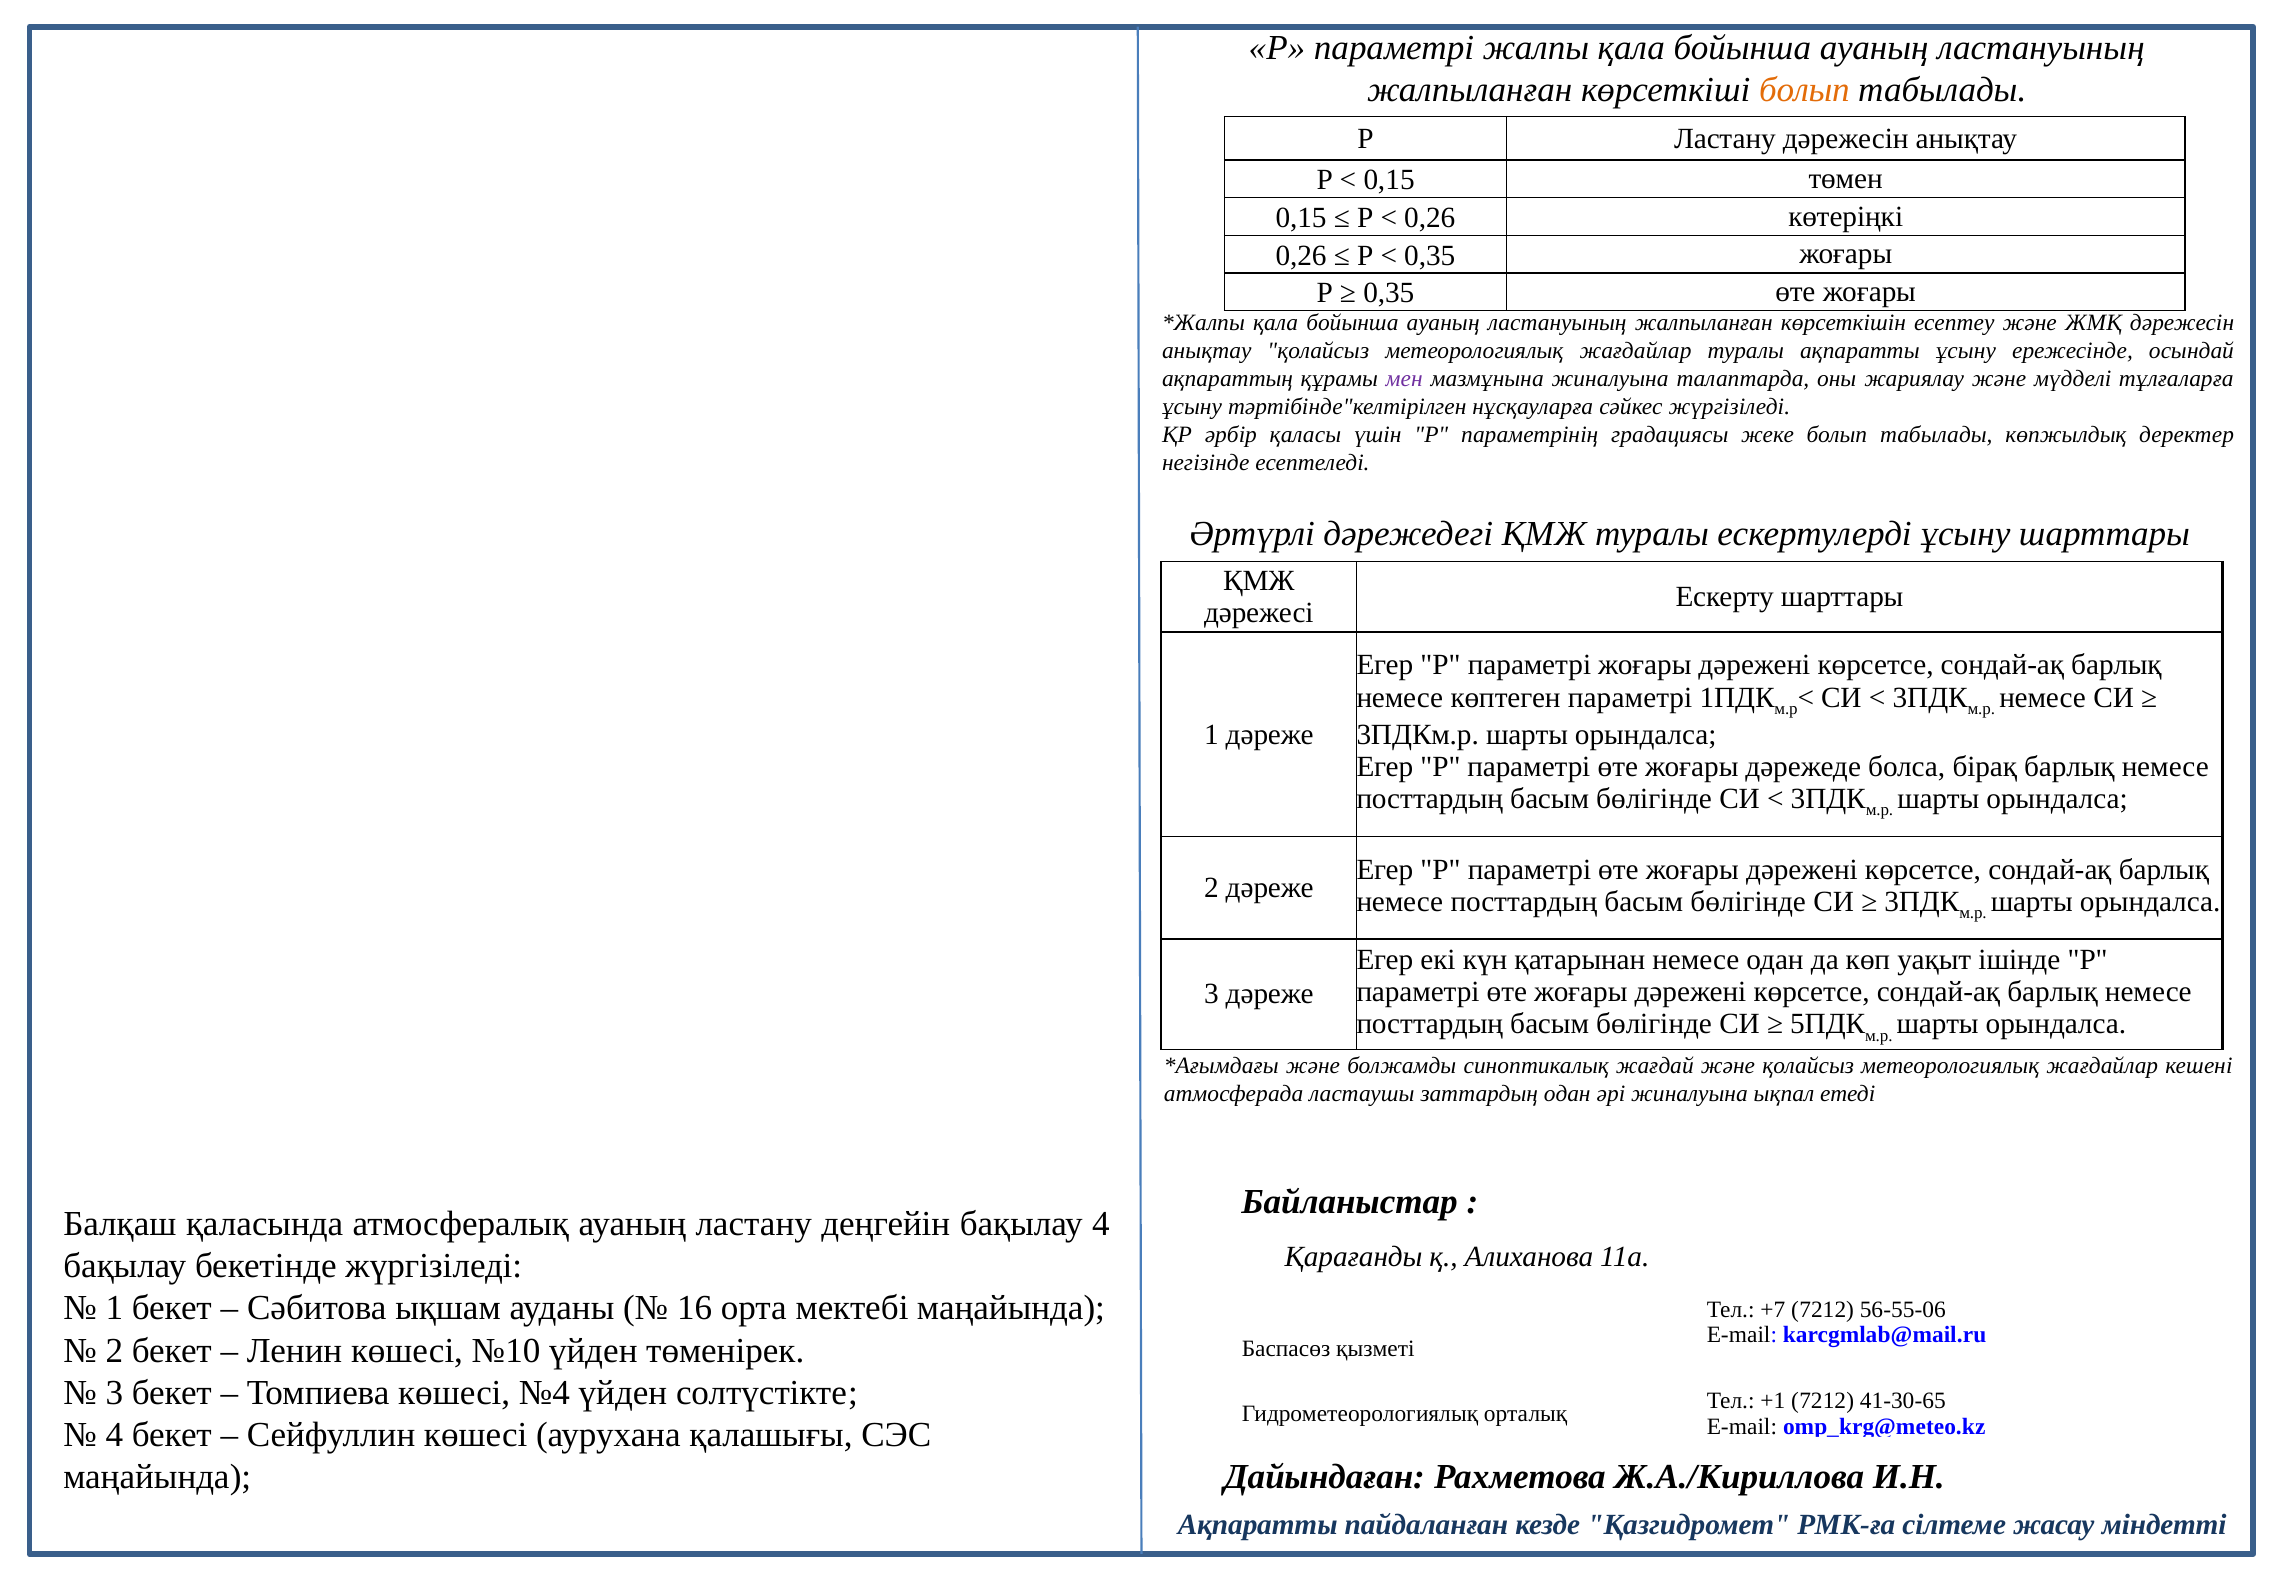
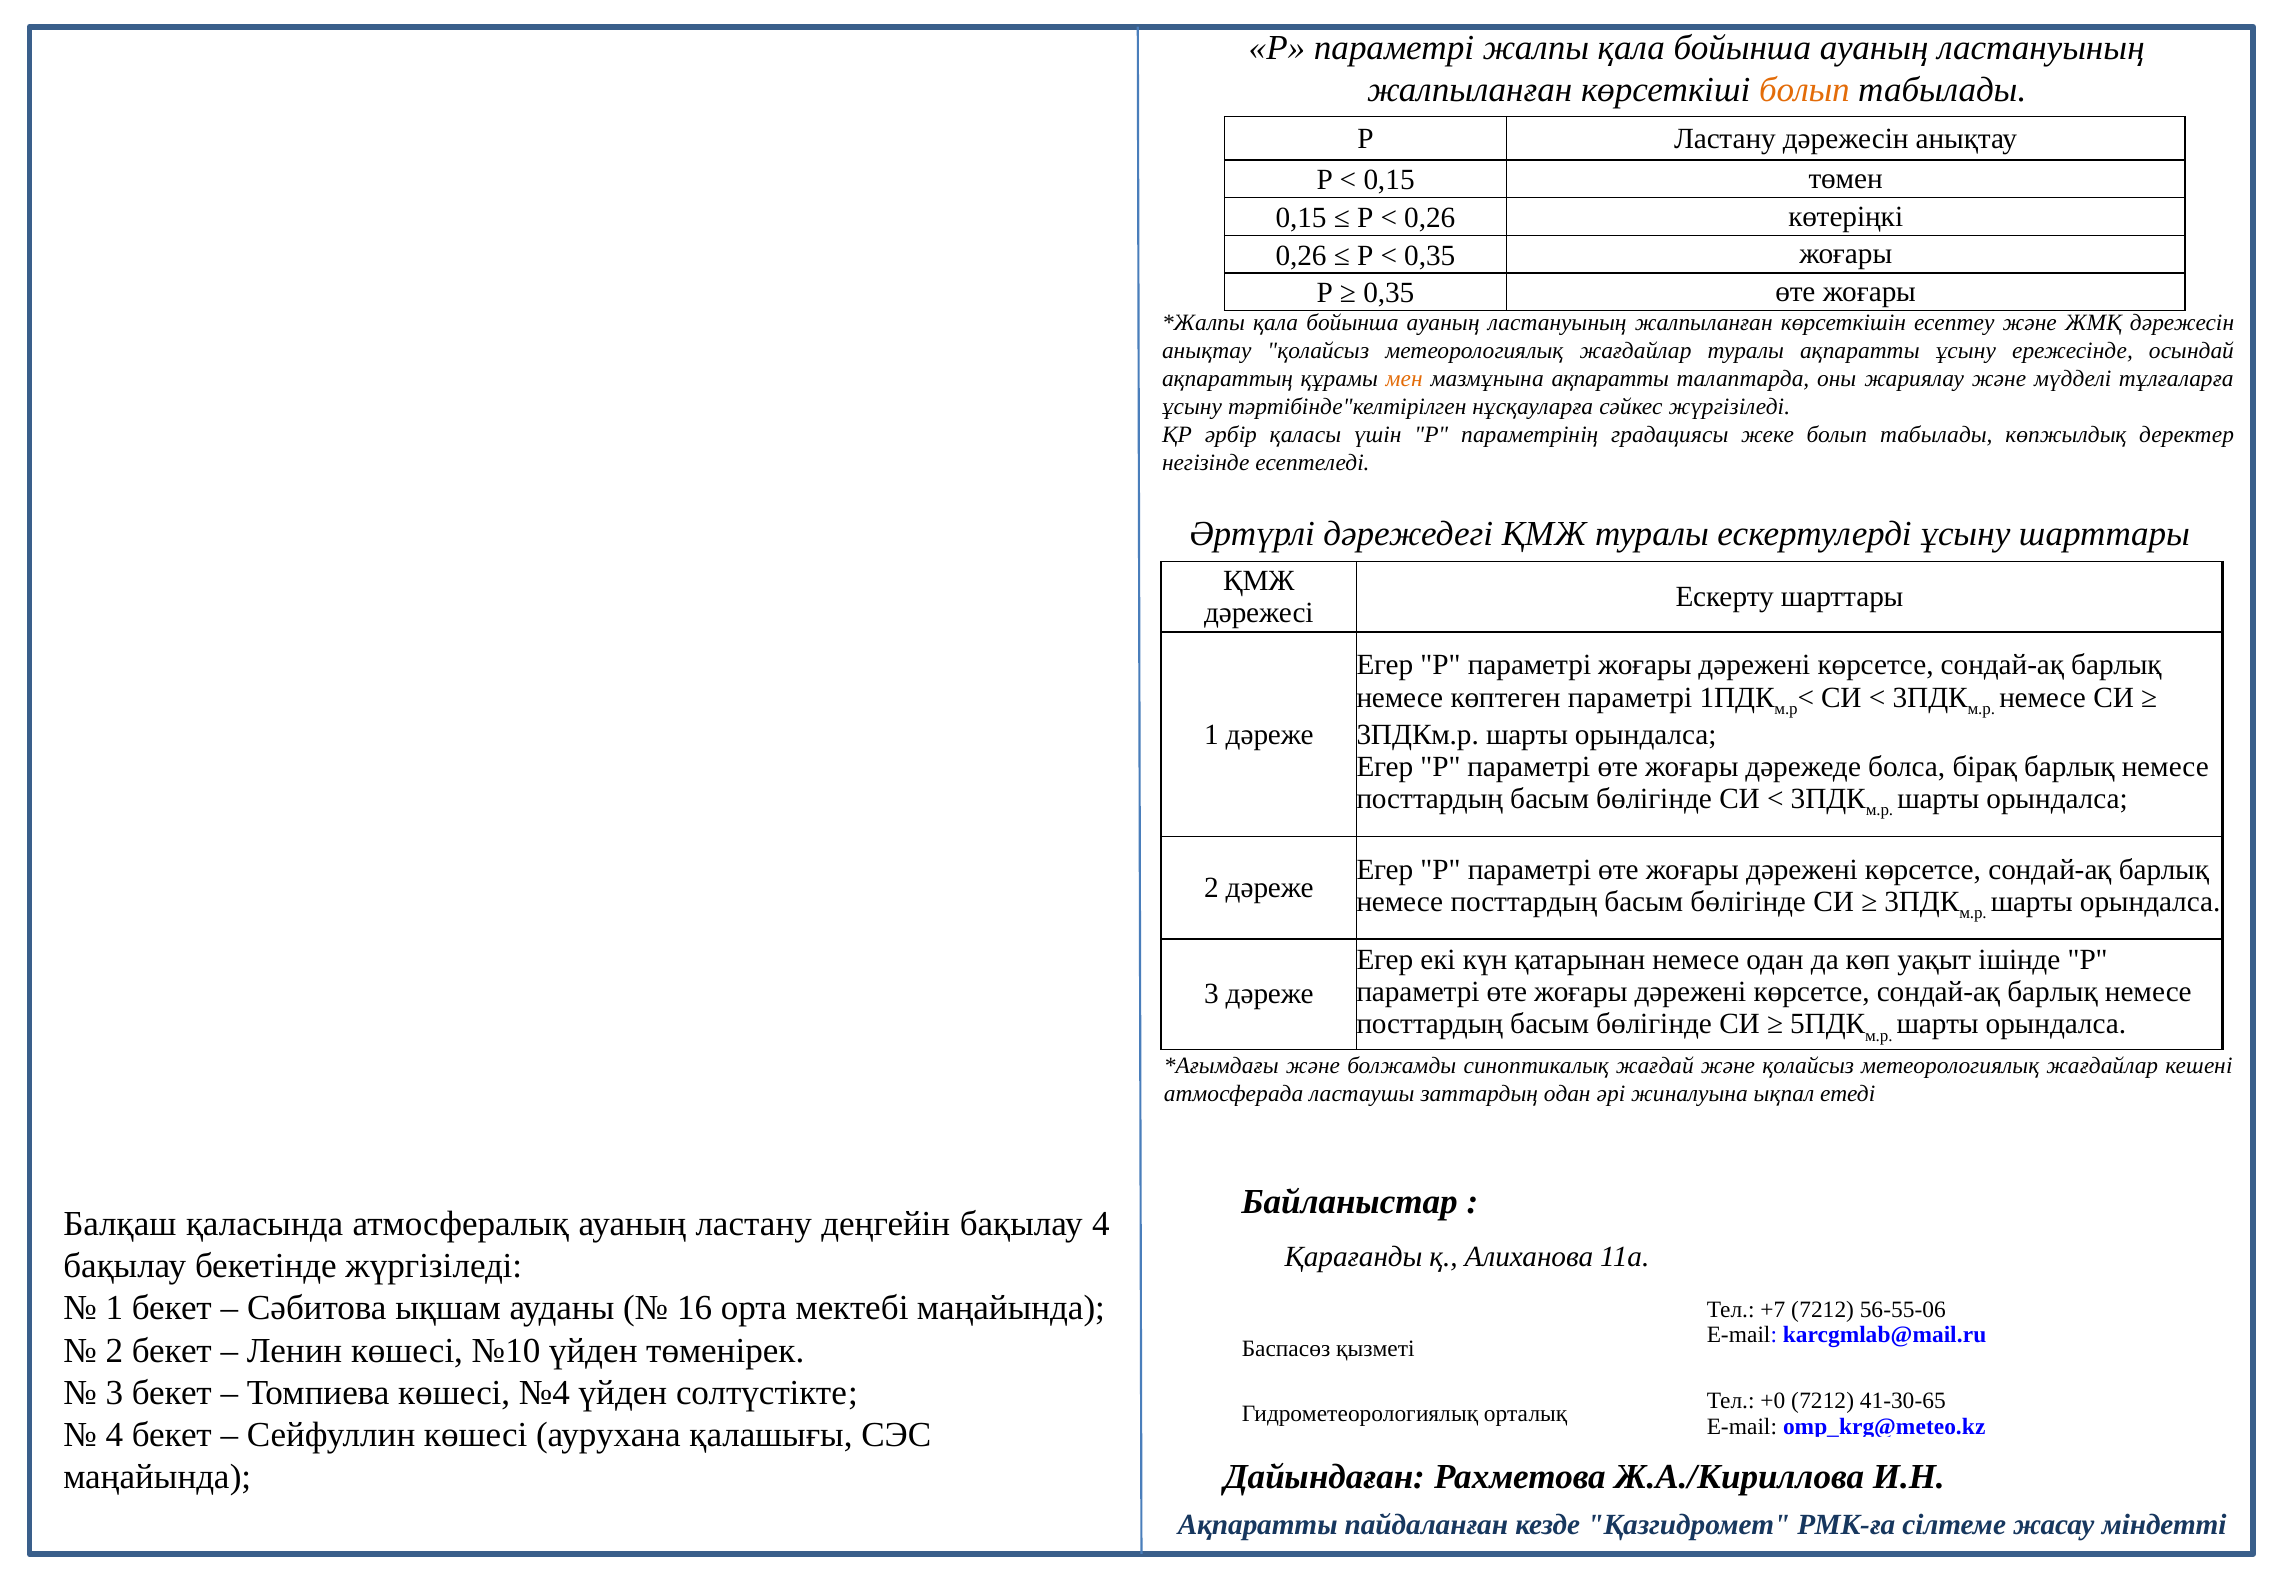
мен colour: purple -> orange
мазмұнына жиналуына: жиналуына -> ақпаратты
+1: +1 -> +0
